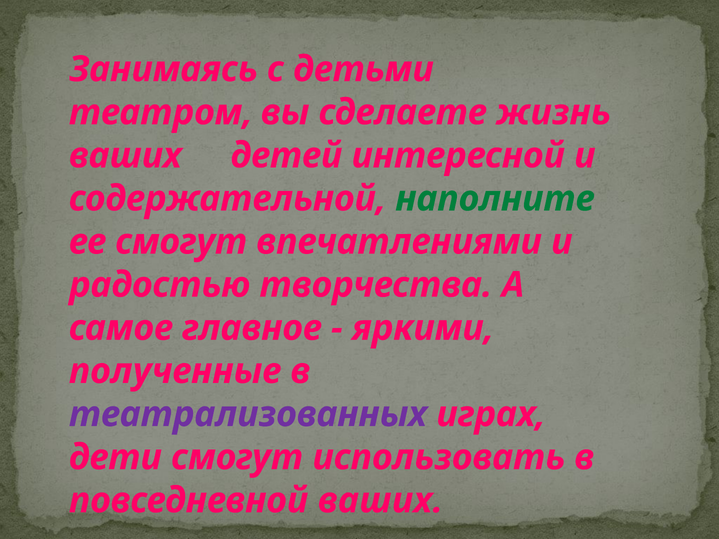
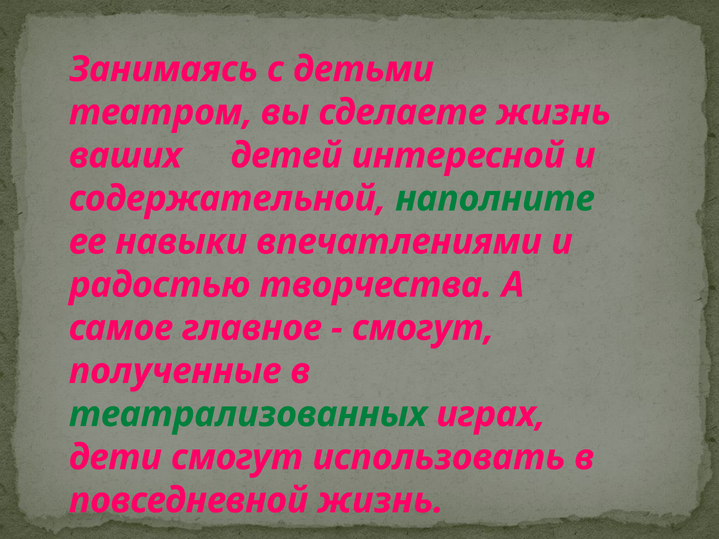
ее смогут: смогут -> навыки
яркими at (423, 328): яркими -> смогут
театрализованных colour: purple -> green
повседневной ваших: ваших -> жизнь
